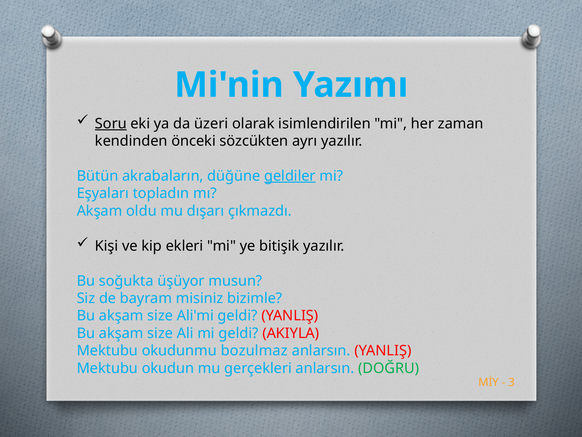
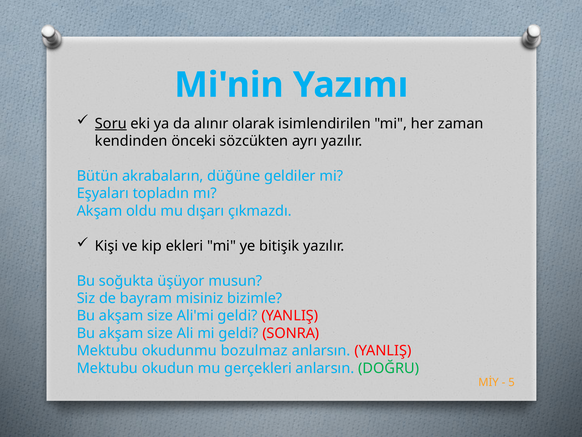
üzeri: üzeri -> alınır
geldiler underline: present -> none
AKIYLA: AKIYLA -> SONRA
3: 3 -> 5
